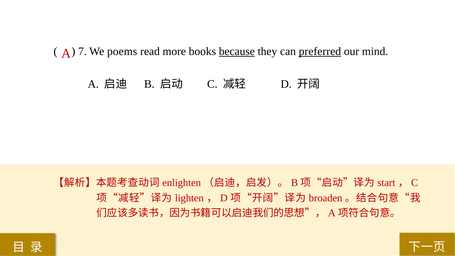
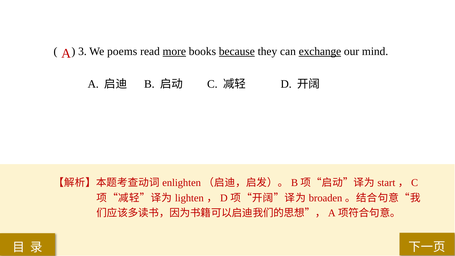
7: 7 -> 3
more underline: none -> present
preferred: preferred -> exchange
